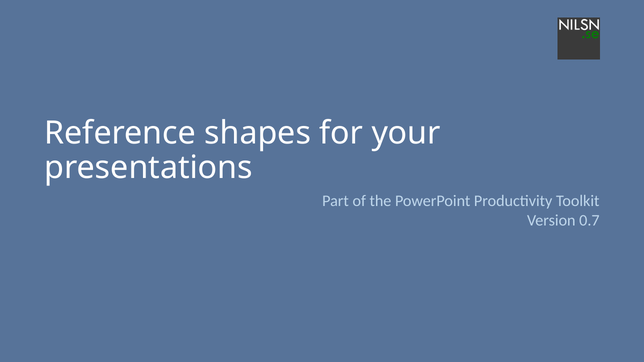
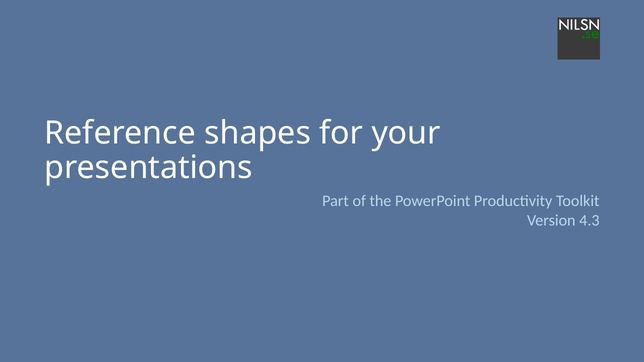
0.7: 0.7 -> 4.3
